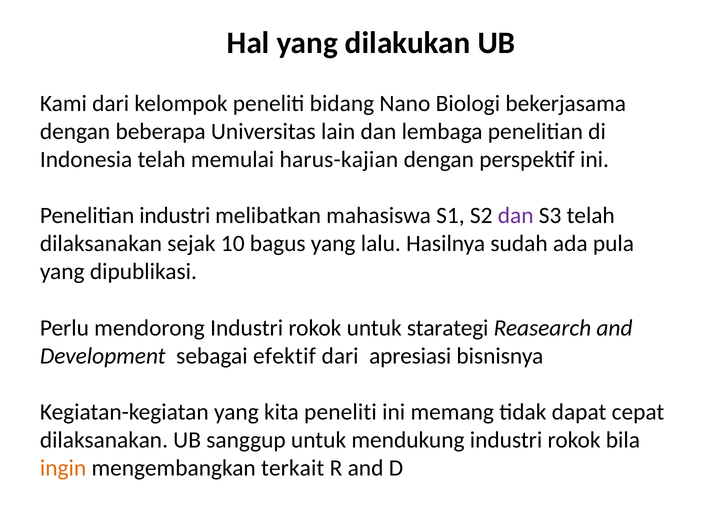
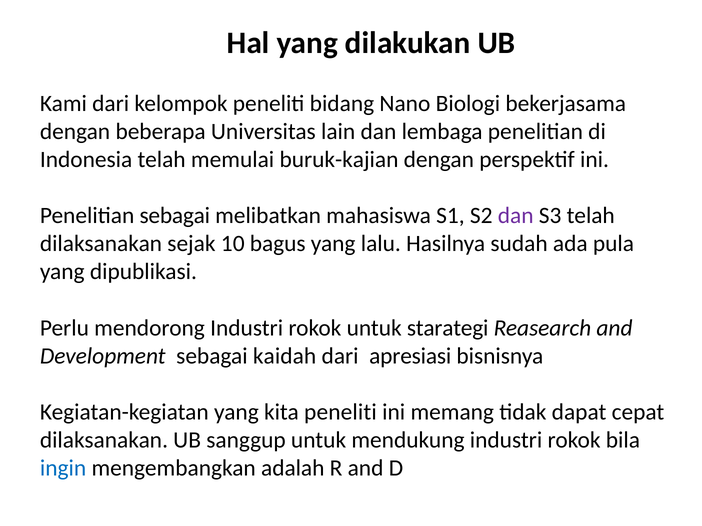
harus-kajian: harus-kajian -> buruk-kajian
Penelitian industri: industri -> sebagai
efektif: efektif -> kaidah
ingin colour: orange -> blue
terkait: terkait -> adalah
